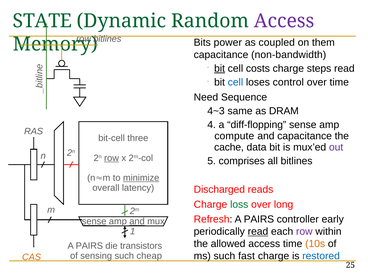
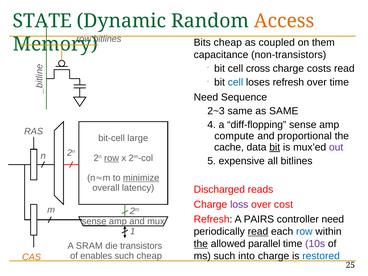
Access at (284, 21) colour: purple -> orange
Bits power: power -> cheap
non-bandwidth: non-bandwidth -> non-transistors
bit at (220, 69) underline: present -> none
costs: costs -> cross
steps: steps -> costs
loses control: control -> refresh
4~3: 4~3 -> 2~3
as DRAM: DRAM -> SAME
and capacitance: capacitance -> proportional
three: three -> large
bit at (275, 147) underline: none -> present
comprises: comprises -> expensive
loss colour: green -> purple
long: long -> cost
controller early: early -> need
and at (137, 221) underline: present -> none
row at (304, 232) colour: purple -> blue
the at (201, 244) underline: none -> present
allowed access: access -> parallel
10s colour: orange -> purple
PAIRS at (89, 246): PAIRS -> SRAM
fast: fast -> into
sensing: sensing -> enables
